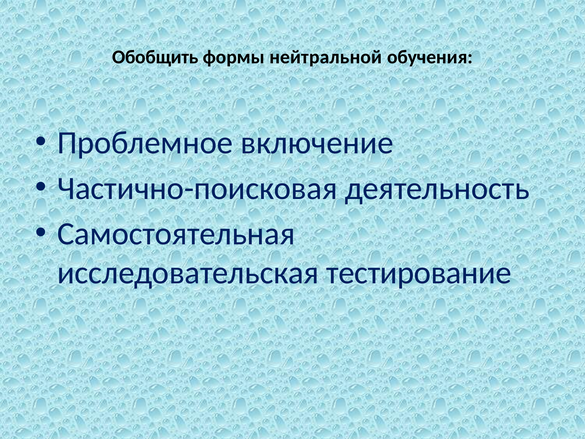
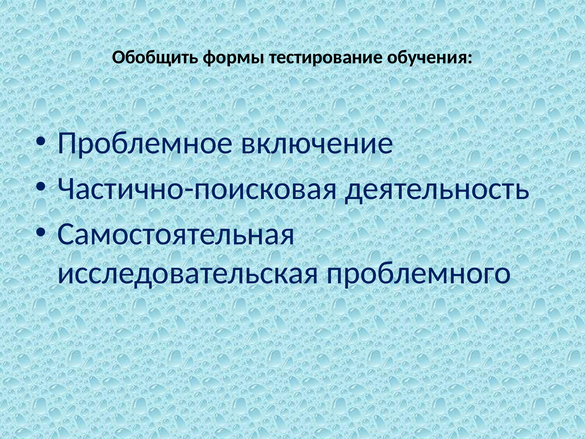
нейтральной: нейтральной -> тестирование
тестирование: тестирование -> проблемного
